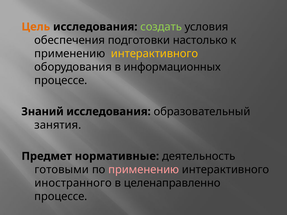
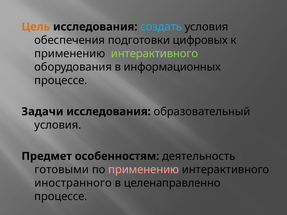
создать colour: light green -> light blue
настолько: настолько -> цифровых
интерактивного at (155, 54) colour: yellow -> light green
Знаний: Знаний -> Задачи
занятия at (58, 125): занятия -> условия
нормативные: нормативные -> особенностям
